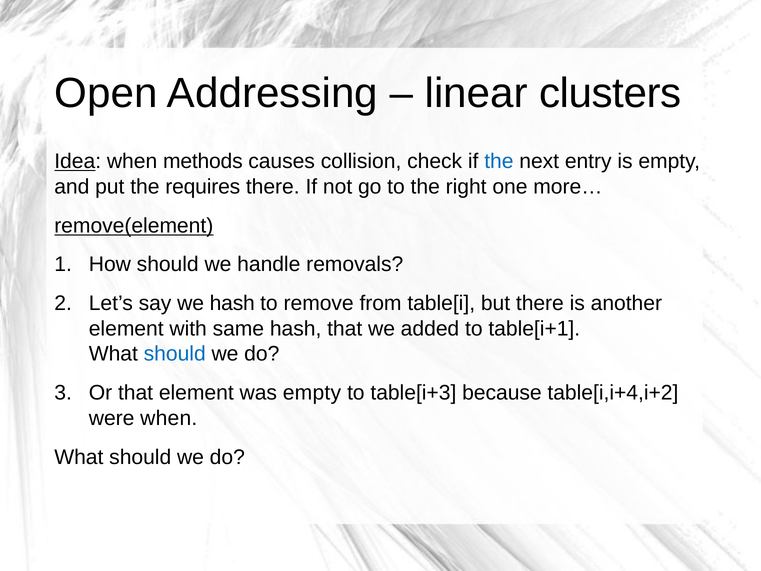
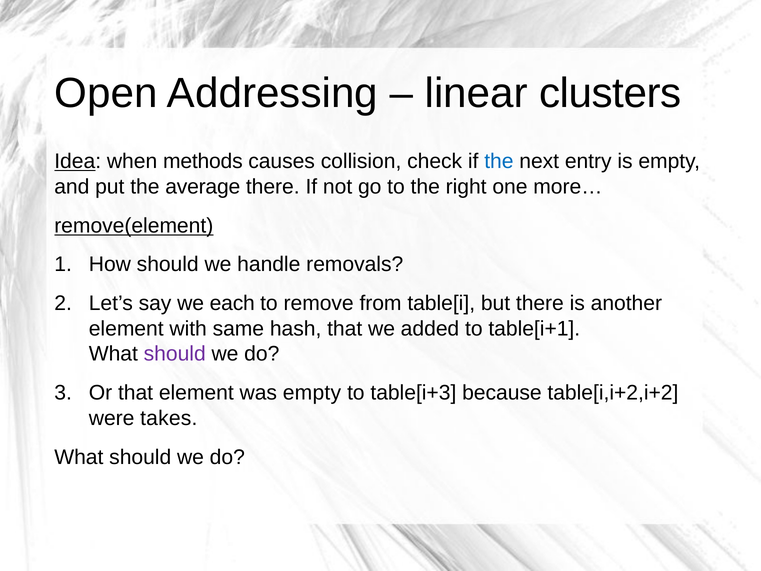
requires: requires -> average
we hash: hash -> each
should at (175, 354) colour: blue -> purple
table[i,i+4,i+2: table[i,i+4,i+2 -> table[i,i+2,i+2
were when: when -> takes
